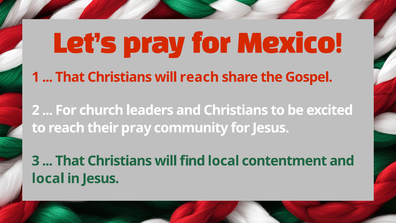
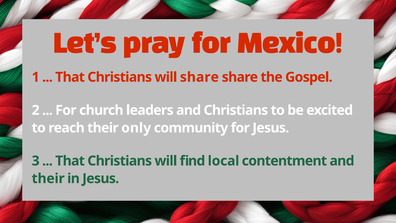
will reach: reach -> share
their pray: pray -> only
local at (48, 178): local -> their
